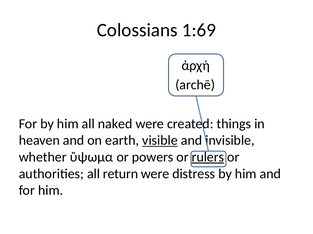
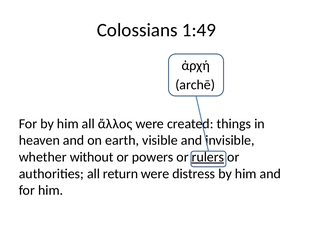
1:69: 1:69 -> 1:49
naked: naked -> ἄλλος
visible underline: present -> none
ὕψωμα: ὕψωμα -> without
